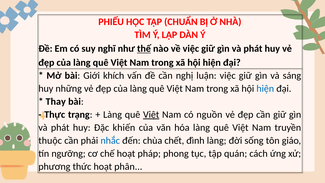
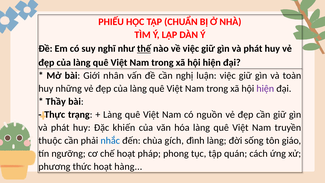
khích: khích -> nhân
sáng: sáng -> toàn
hiện at (265, 89) colour: blue -> purple
Thay: Thay -> Thầy
Việt at (151, 115) underline: present -> none
chết: chết -> gích
phân: phân -> hàng
